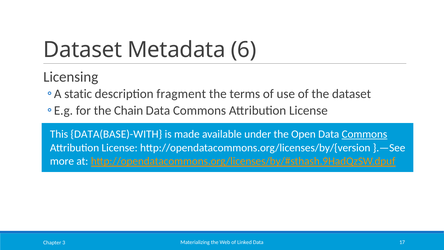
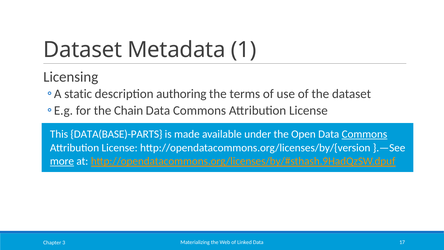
6: 6 -> 1
fragment: fragment -> authoring
DATA(BASE)-WITH: DATA(BASE)-WITH -> DATA(BASE)-PARTS
more underline: none -> present
